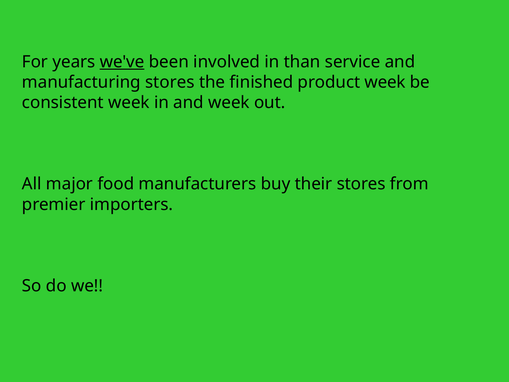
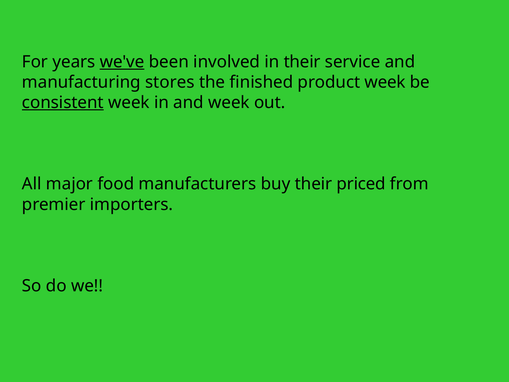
in than: than -> their
consistent underline: none -> present
their stores: stores -> priced
